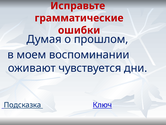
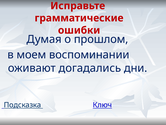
чувствуется: чувствуется -> догадались
